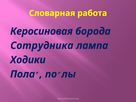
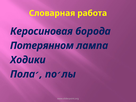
Сотрудника: Сотрудника -> Потерянном
